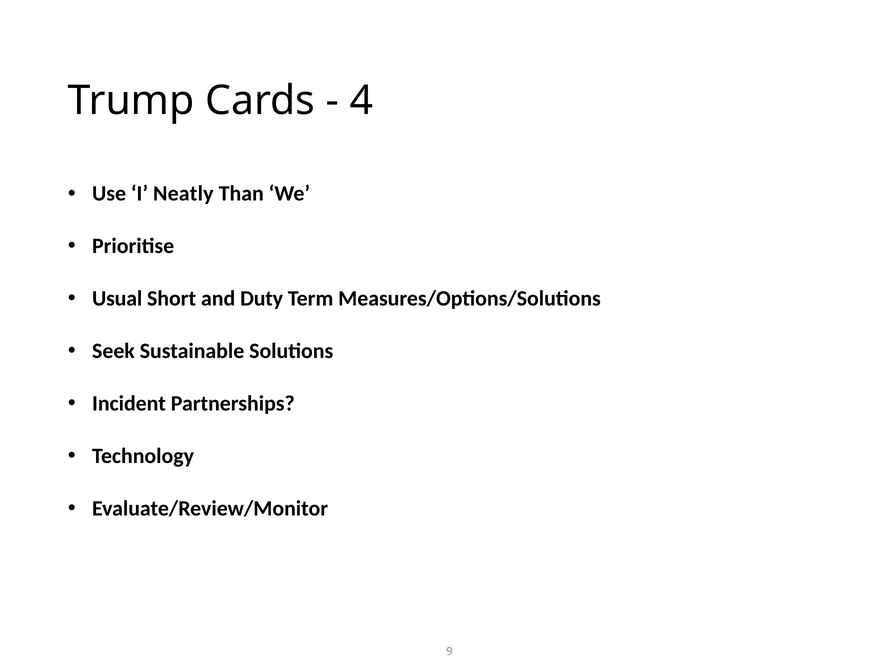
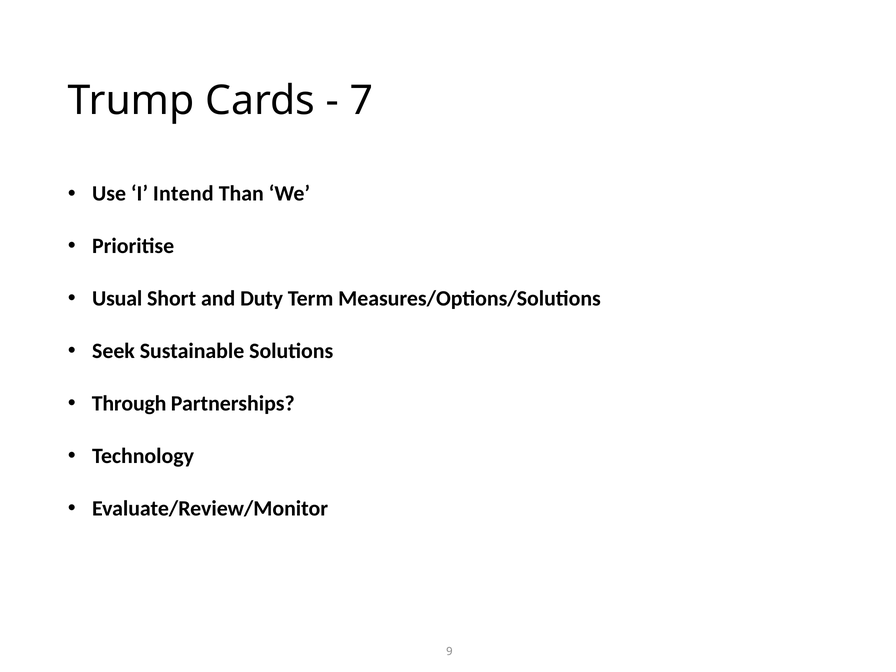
4: 4 -> 7
Neatly: Neatly -> Intend
Incident: Incident -> Through
